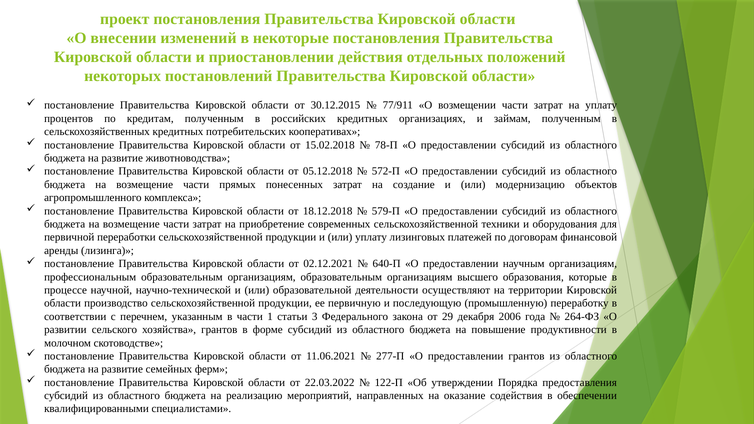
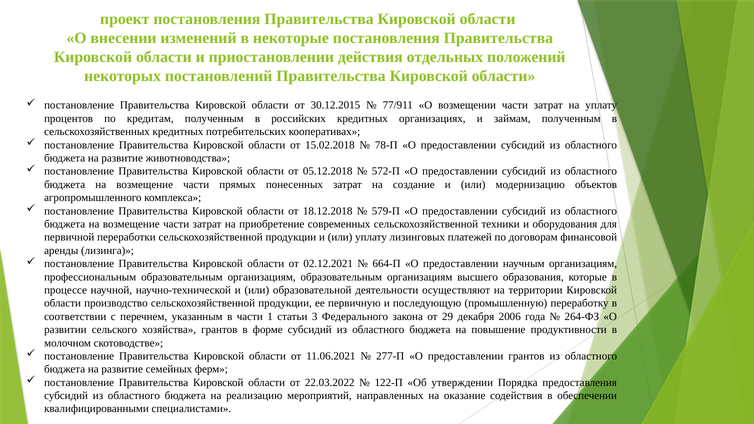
640-П: 640-П -> 664-П
